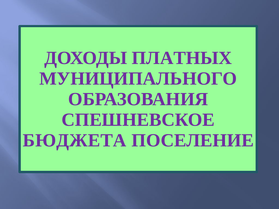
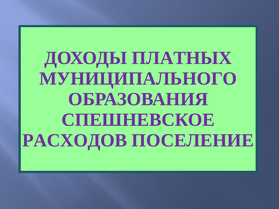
БЮДЖЕТА: БЮДЖЕТА -> РАСХОДОВ
